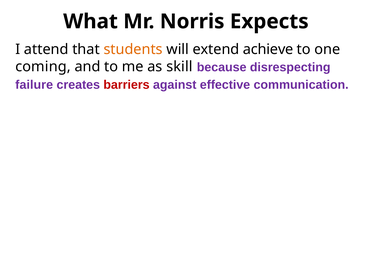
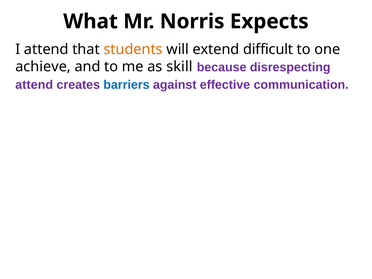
achieve: achieve -> difficult
coming: coming -> achieve
failure at (34, 85): failure -> attend
barriers colour: red -> blue
